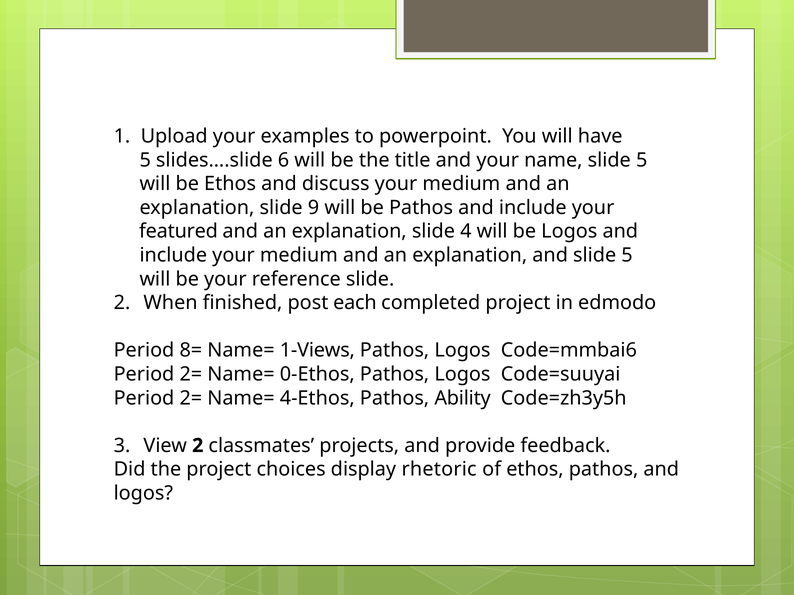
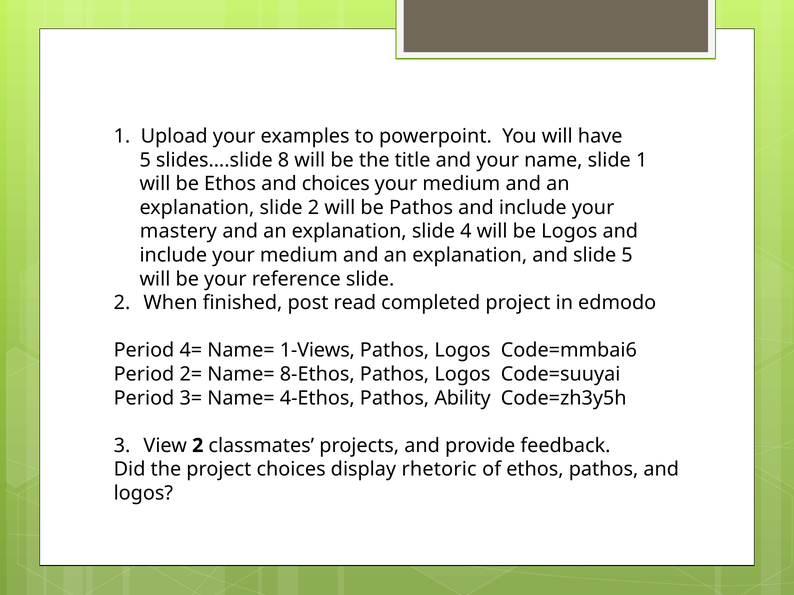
6: 6 -> 8
name slide 5: 5 -> 1
and discuss: discuss -> choices
explanation slide 9: 9 -> 2
featured: featured -> mastery
each: each -> read
8=: 8= -> 4=
0-Ethos: 0-Ethos -> 8-Ethos
2= at (191, 398): 2= -> 3=
